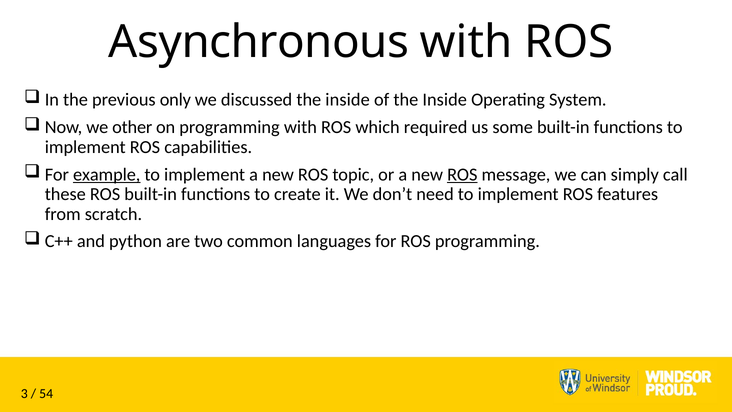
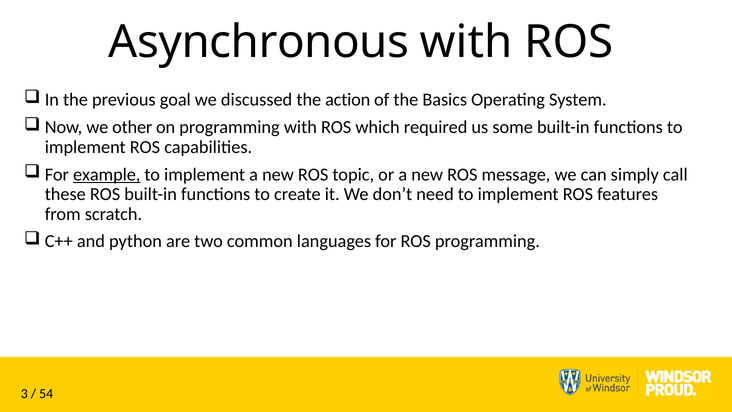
only: only -> goal
discussed the inside: inside -> action
of the Inside: Inside -> Basics
ROS at (462, 174) underline: present -> none
